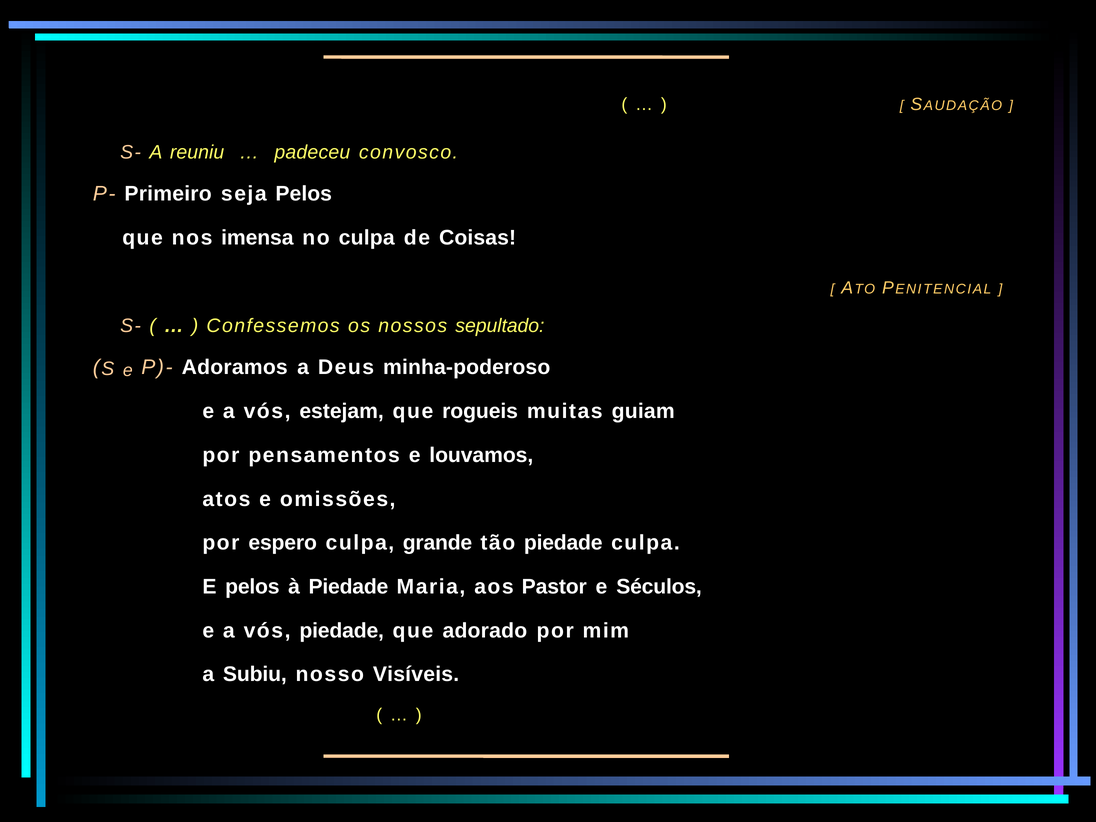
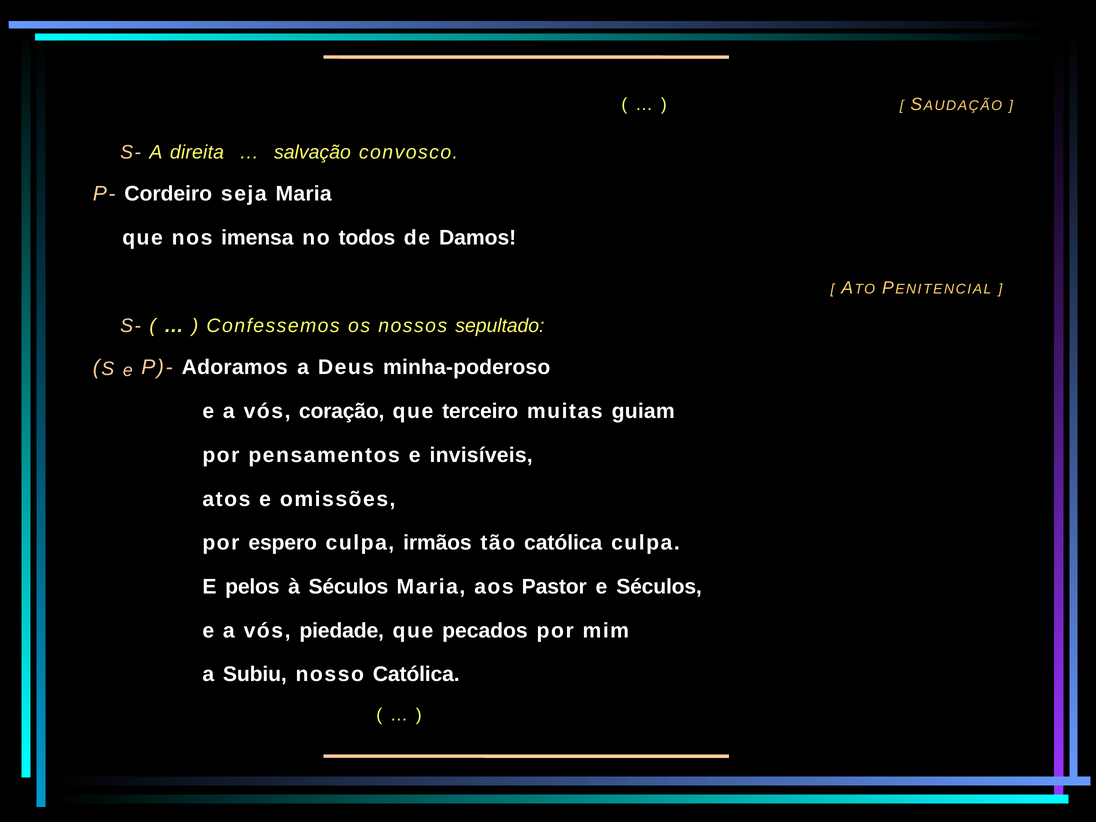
reuniu: reuniu -> direita
padeceu: padeceu -> salvação
Primeiro: Primeiro -> Cordeiro
seja Pelos: Pelos -> Maria
no culpa: culpa -> todos
Coisas: Coisas -> Damos
estejam: estejam -> coração
rogueis: rogueis -> terceiro
louvamos: louvamos -> invisíveis
grande: grande -> irmãos
tão piedade: piedade -> católica
à Piedade: Piedade -> Séculos
adorado: adorado -> pecados
nosso Visíveis: Visíveis -> Católica
